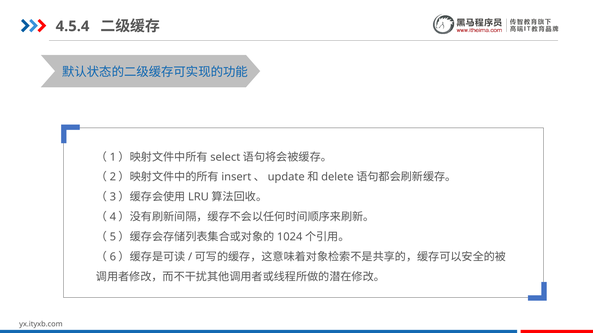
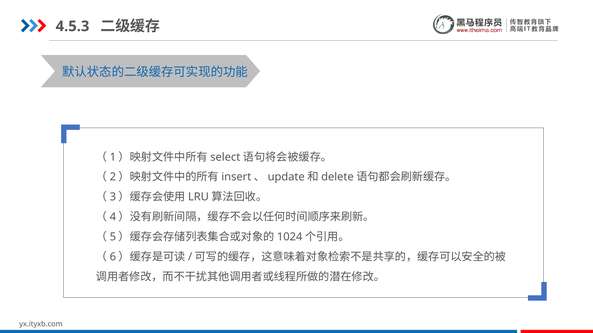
4.5.4: 4.5.4 -> 4.5.3
